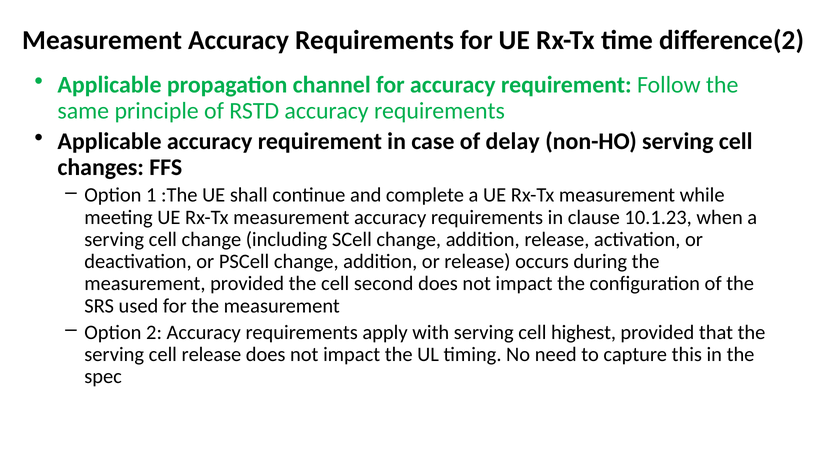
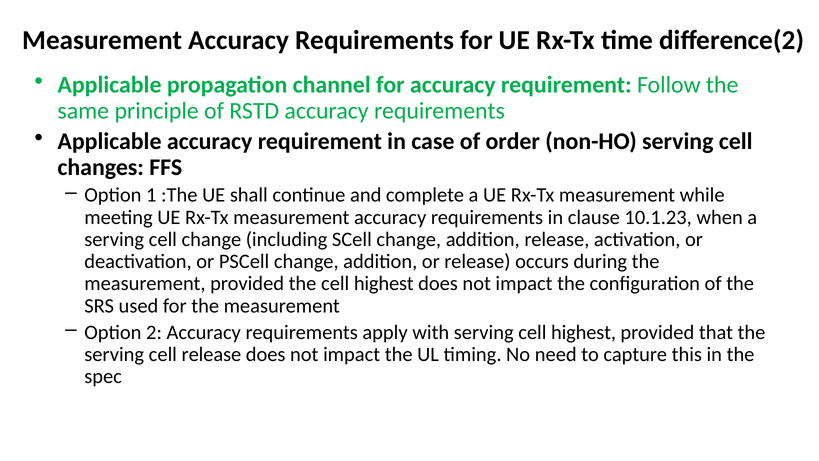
delay: delay -> order
the cell second: second -> highest
